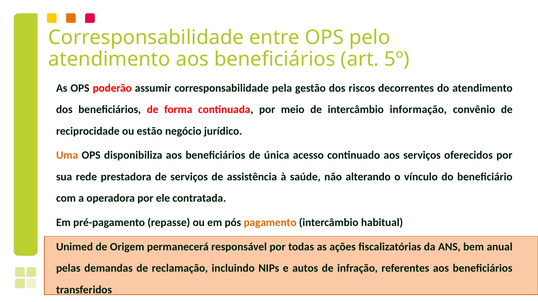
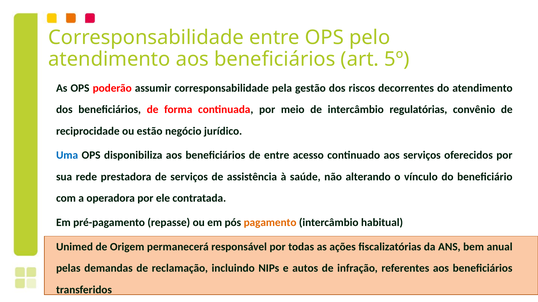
informação: informação -> regulatórias
Uma colour: orange -> blue
de única: única -> entre
